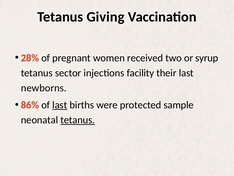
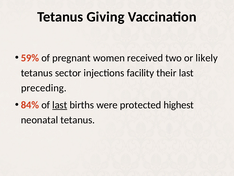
28%: 28% -> 59%
syrup: syrup -> likely
newborns: newborns -> preceding
86%: 86% -> 84%
sample: sample -> highest
tetanus at (78, 120) underline: present -> none
